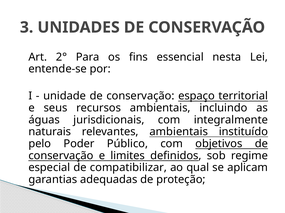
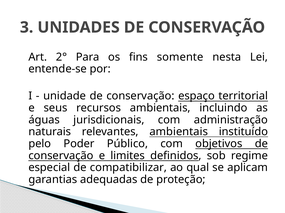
essencial: essencial -> somente
integralmente: integralmente -> administração
